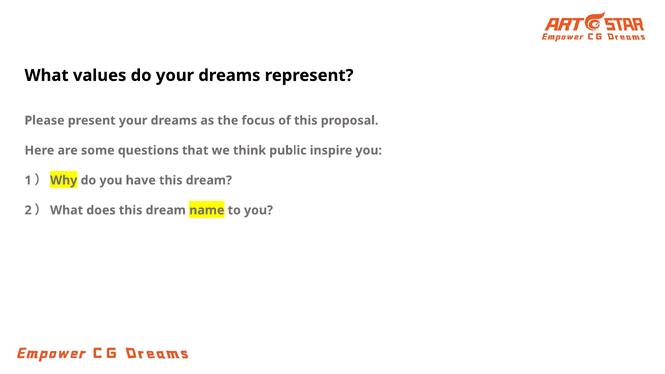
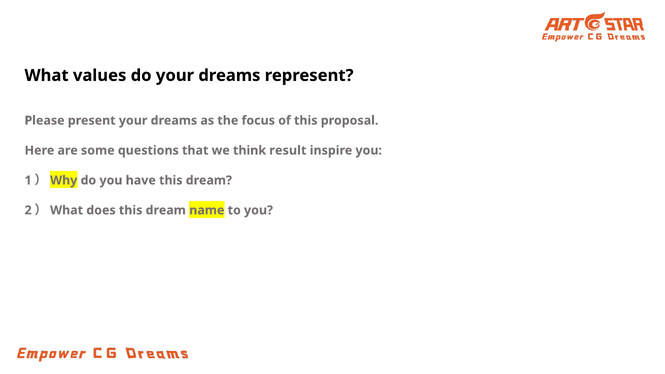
public: public -> result
